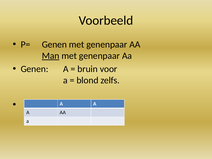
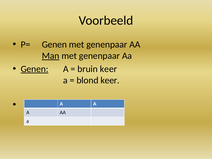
Genen at (35, 69) underline: none -> present
bruin voor: voor -> keer
blond zelfs: zelfs -> keer
